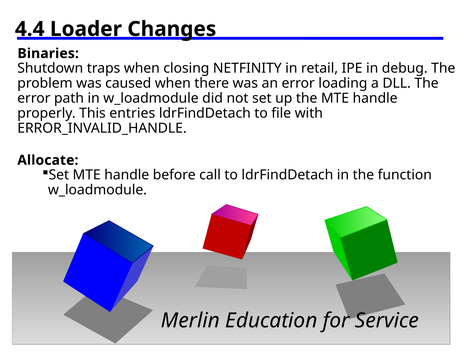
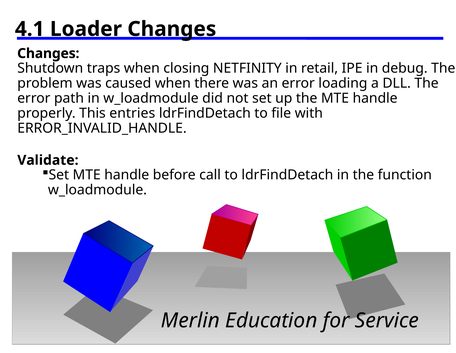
4.4: 4.4 -> 4.1
Binaries at (48, 53): Binaries -> Changes
Allocate: Allocate -> Validate
